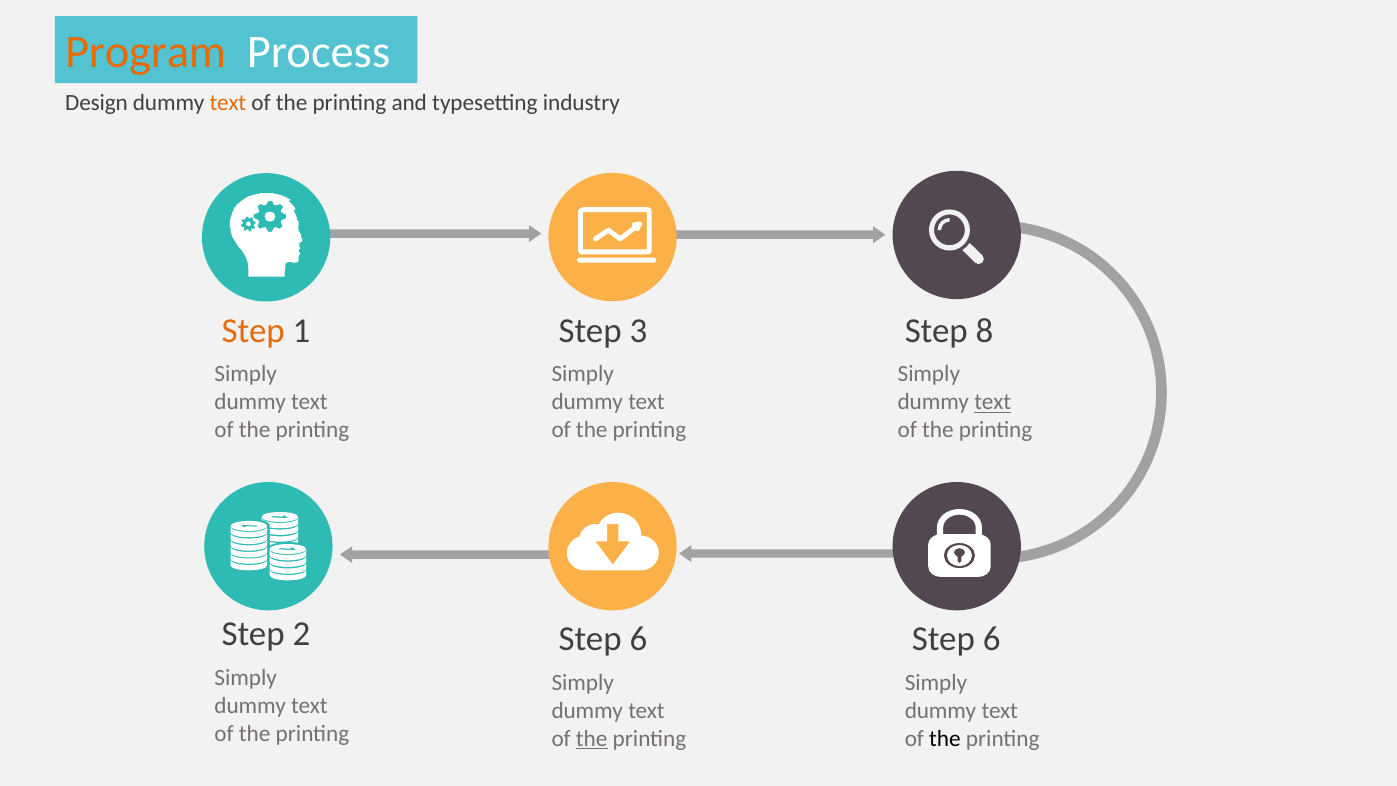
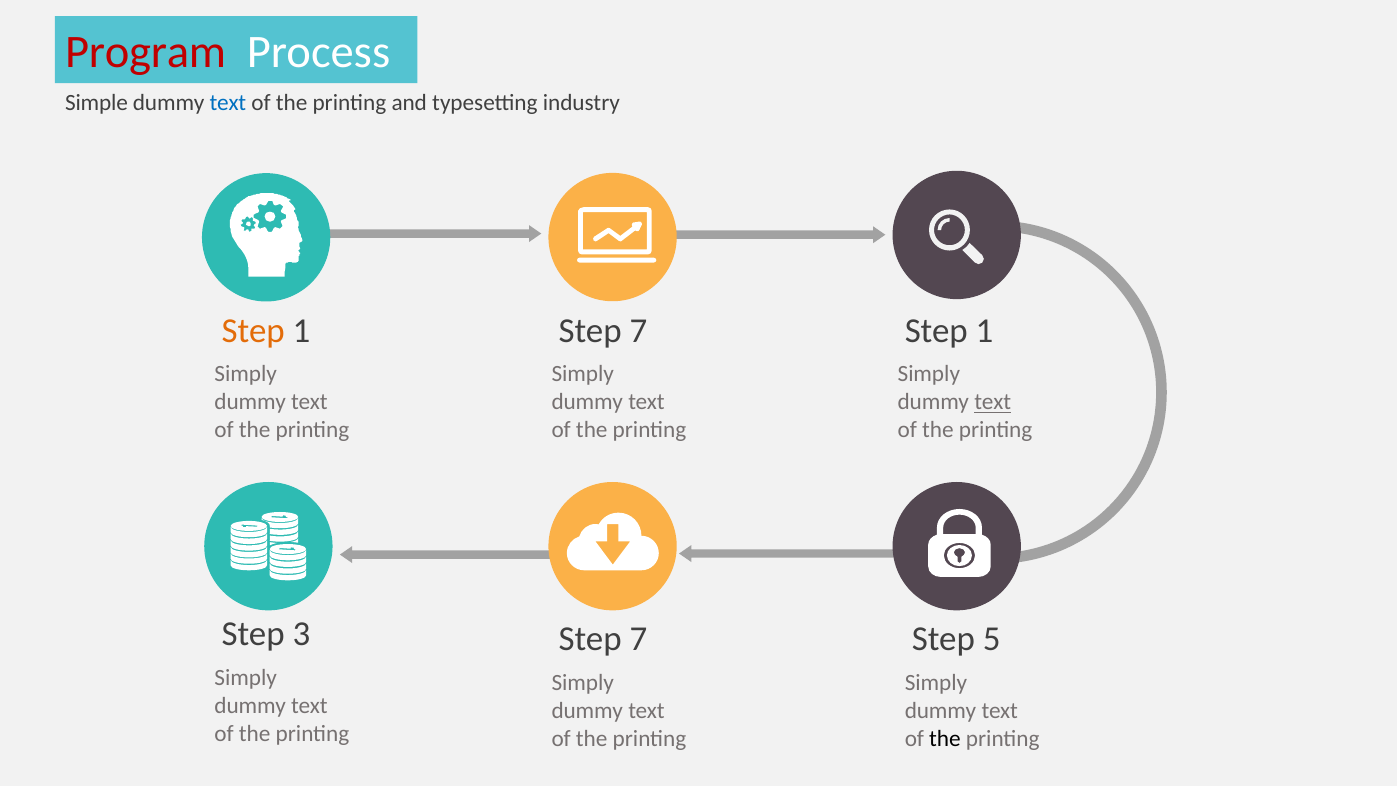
Program colour: orange -> red
Design: Design -> Simple
text at (228, 103) colour: orange -> blue
3 at (638, 331): 3 -> 7
8 at (985, 331): 8 -> 1
2: 2 -> 3
6 at (638, 639): 6 -> 7
6 at (992, 639): 6 -> 5
the at (592, 738) underline: present -> none
